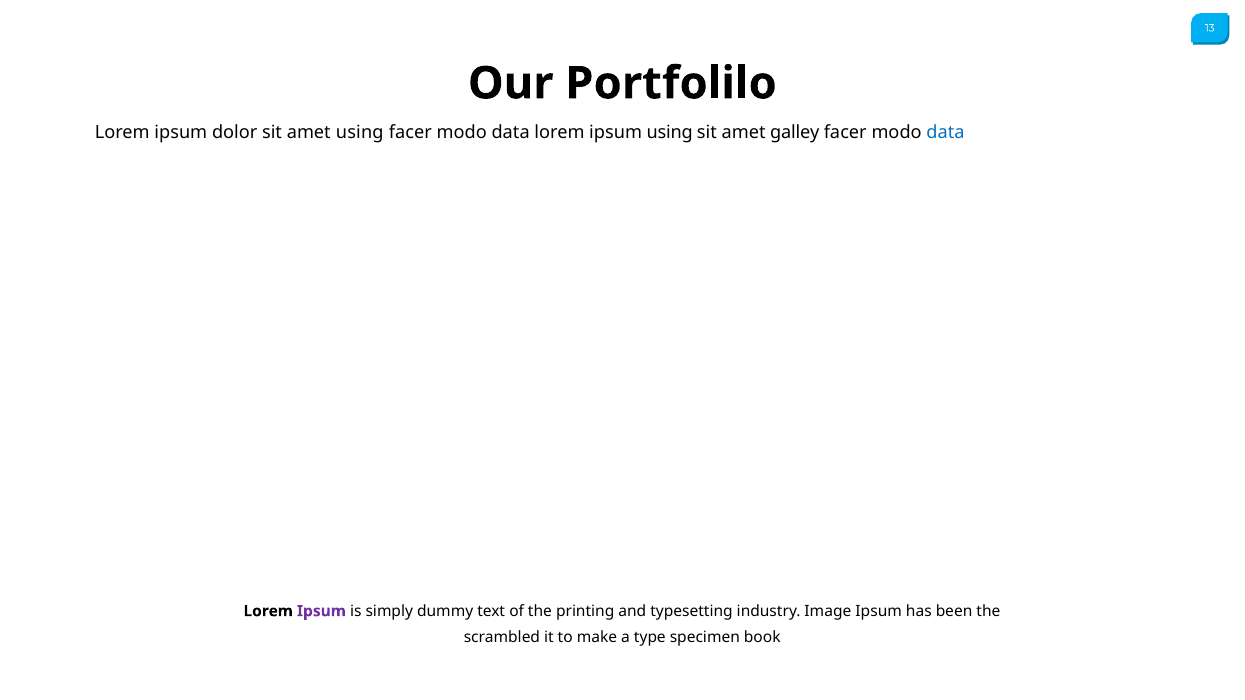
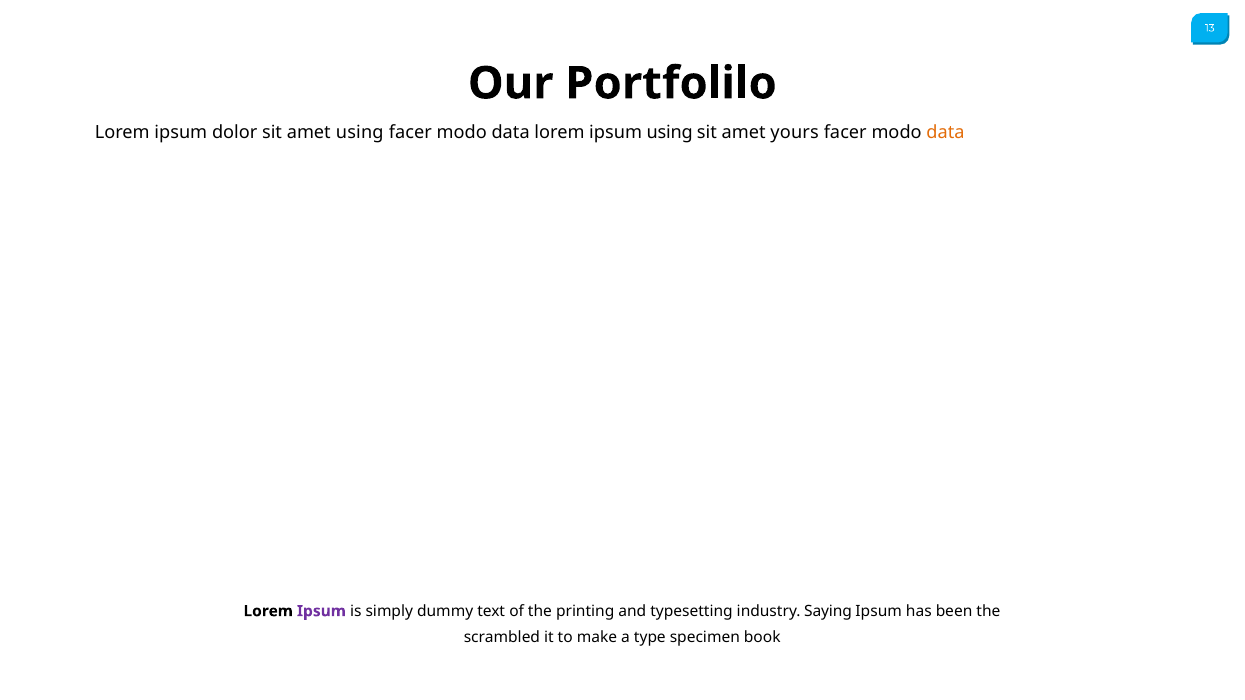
galley: galley -> yours
data at (945, 133) colour: blue -> orange
Image: Image -> Saying
